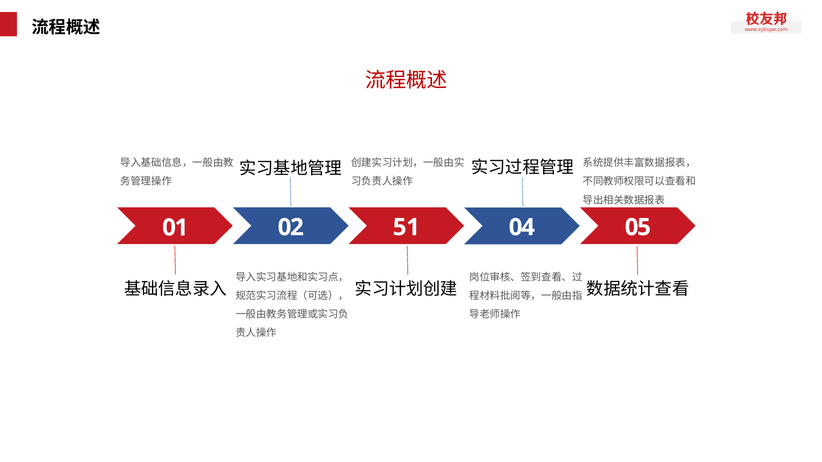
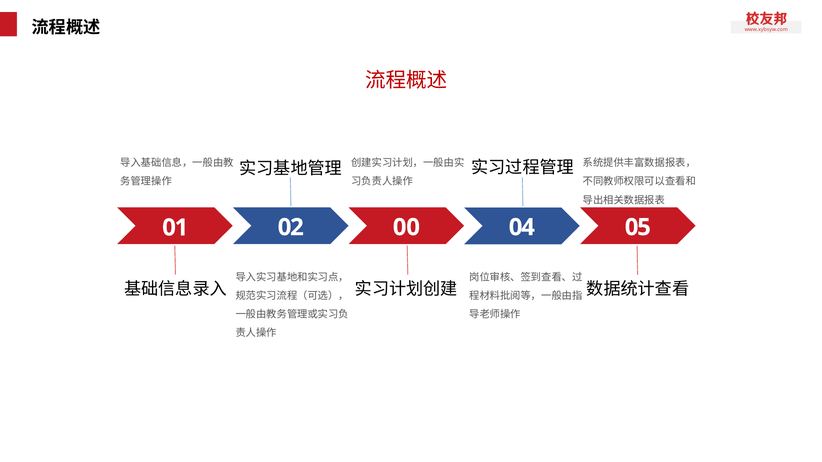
51: 51 -> 00
